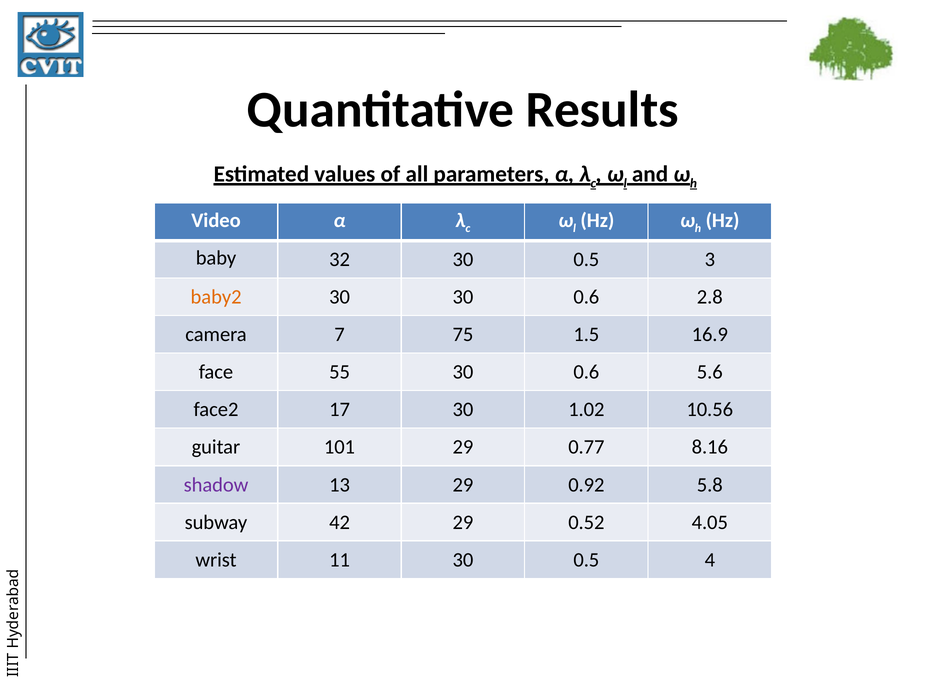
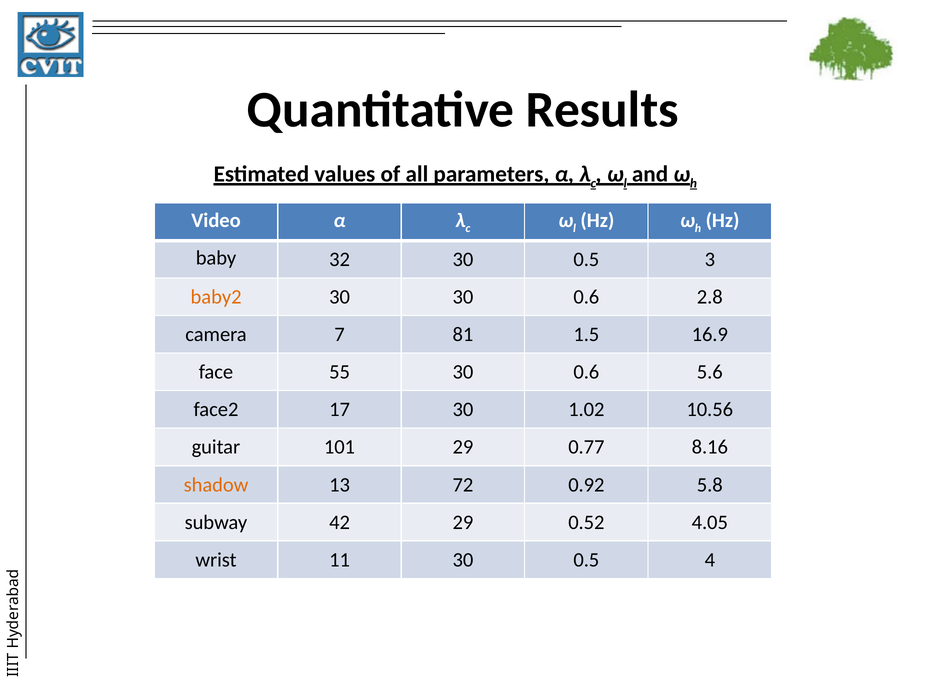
75: 75 -> 81
shadow colour: purple -> orange
13 29: 29 -> 72
